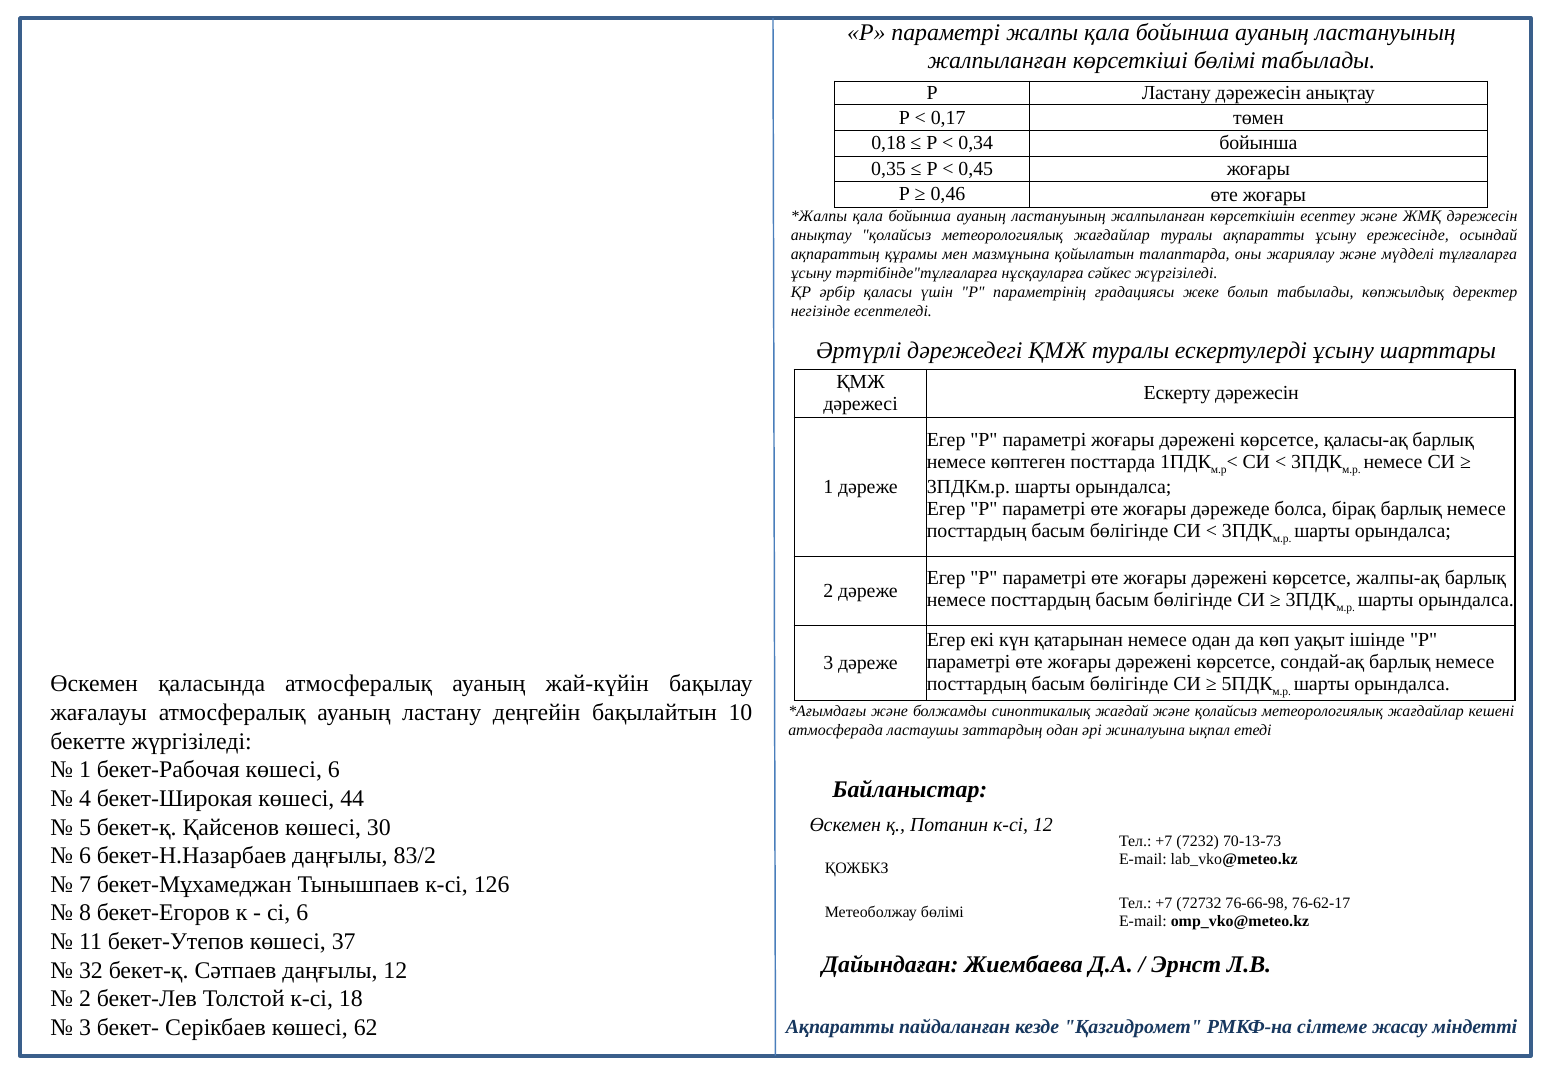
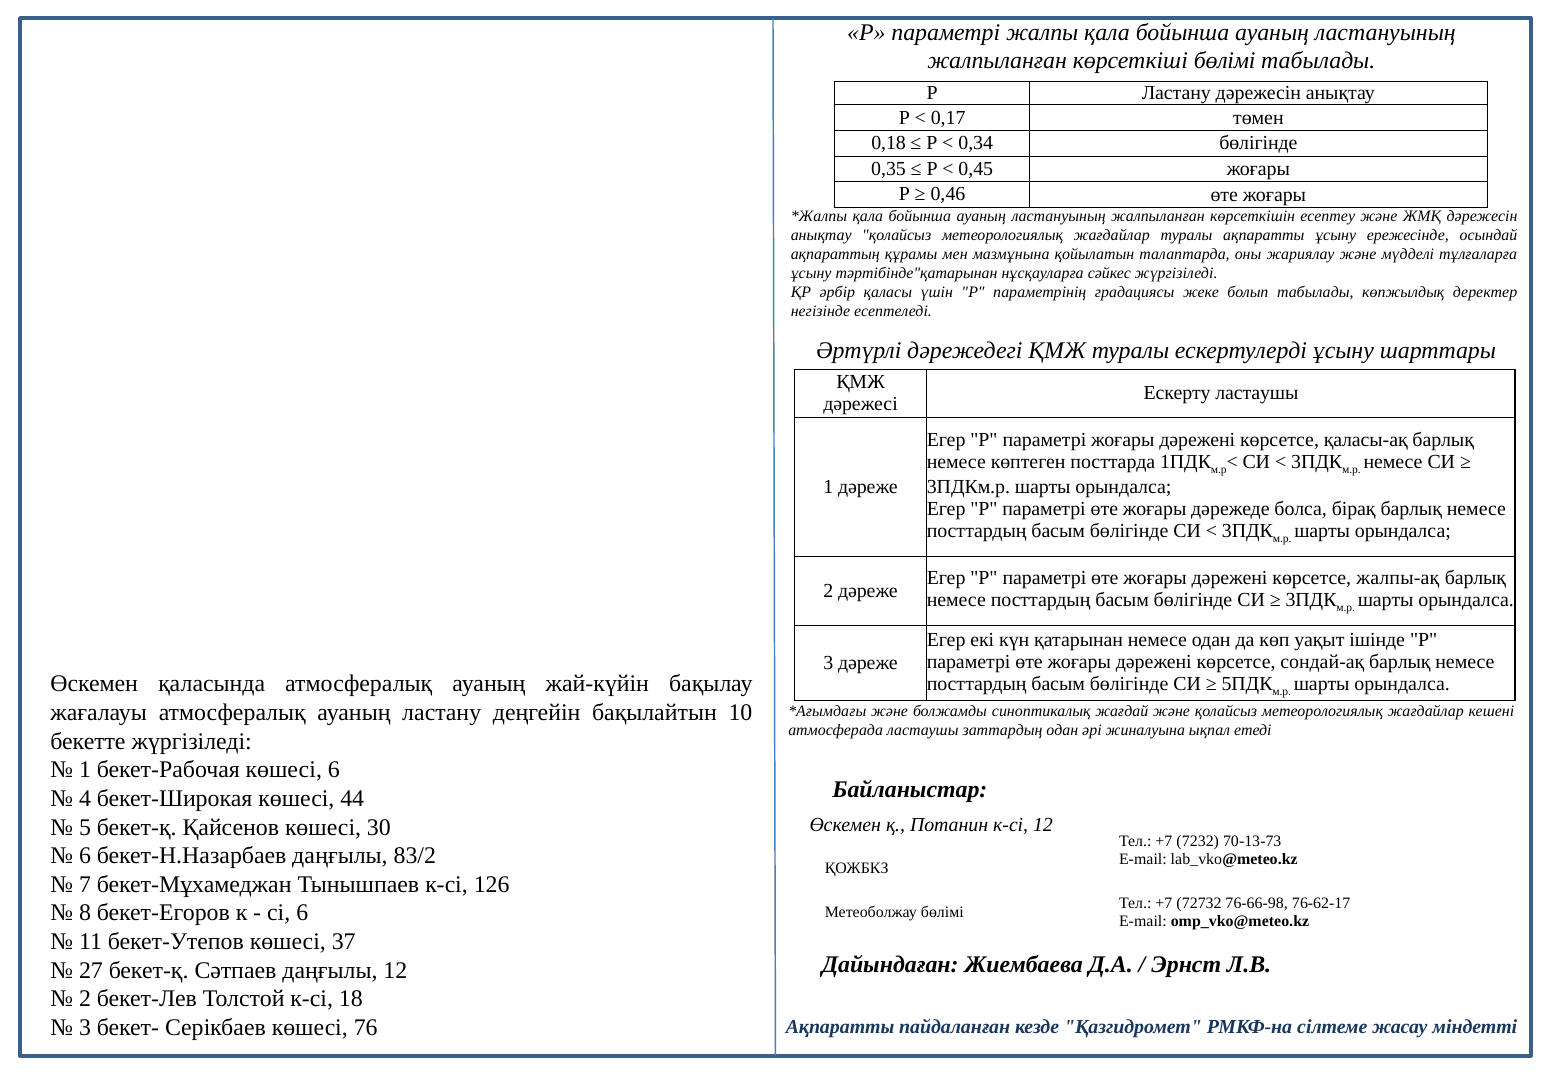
0,34 бойынша: бойынша -> бөлігінде
тәртібінде"тұлғаларға: тәртібінде"тұлғаларға -> тәртібінде"қатарынан
Ескерту дәрежесін: дәрежесін -> ластаушы
32: 32 -> 27
62: 62 -> 76
